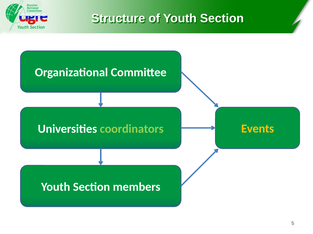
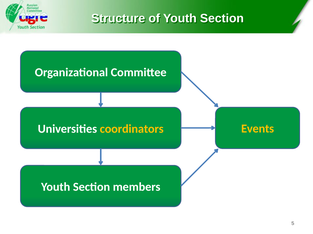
coordinators colour: light green -> yellow
